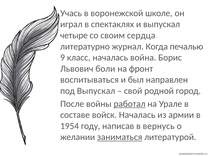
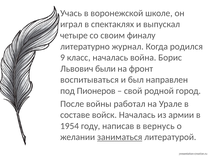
сердца: сердца -> финалу
печалью: печалью -> родился
боли: боли -> были
под Выпускал: Выпускал -> Пионеров
работал underline: present -> none
